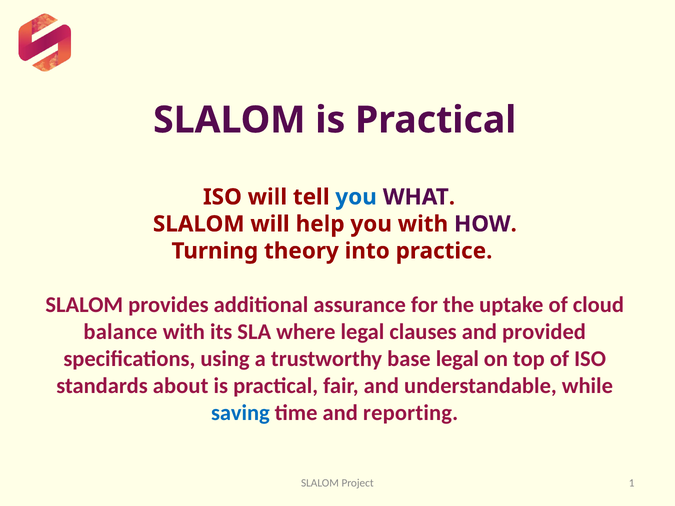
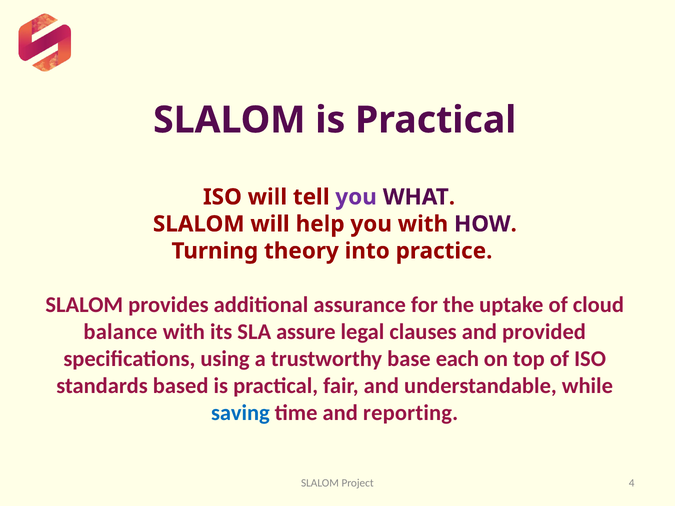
you at (356, 197) colour: blue -> purple
where: where -> assure
base legal: legal -> each
about: about -> based
1: 1 -> 4
